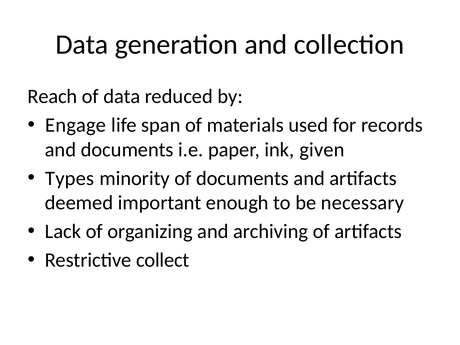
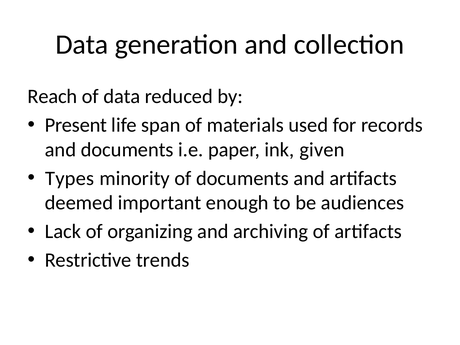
Engage: Engage -> Present
necessary: necessary -> audiences
collect: collect -> trends
